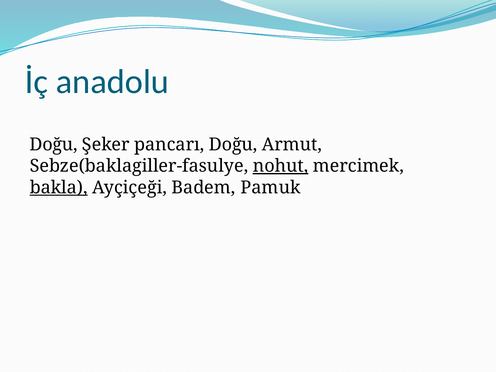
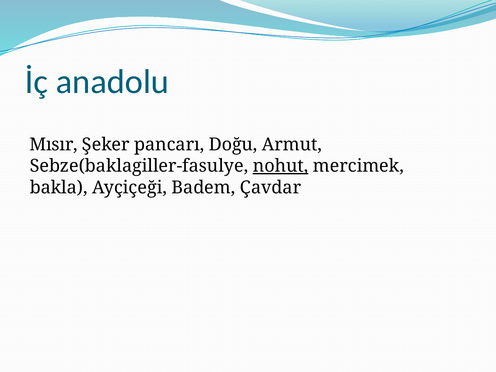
Doğu at (54, 144): Doğu -> Mısır
bakla underline: present -> none
Pamuk: Pamuk -> Çavdar
